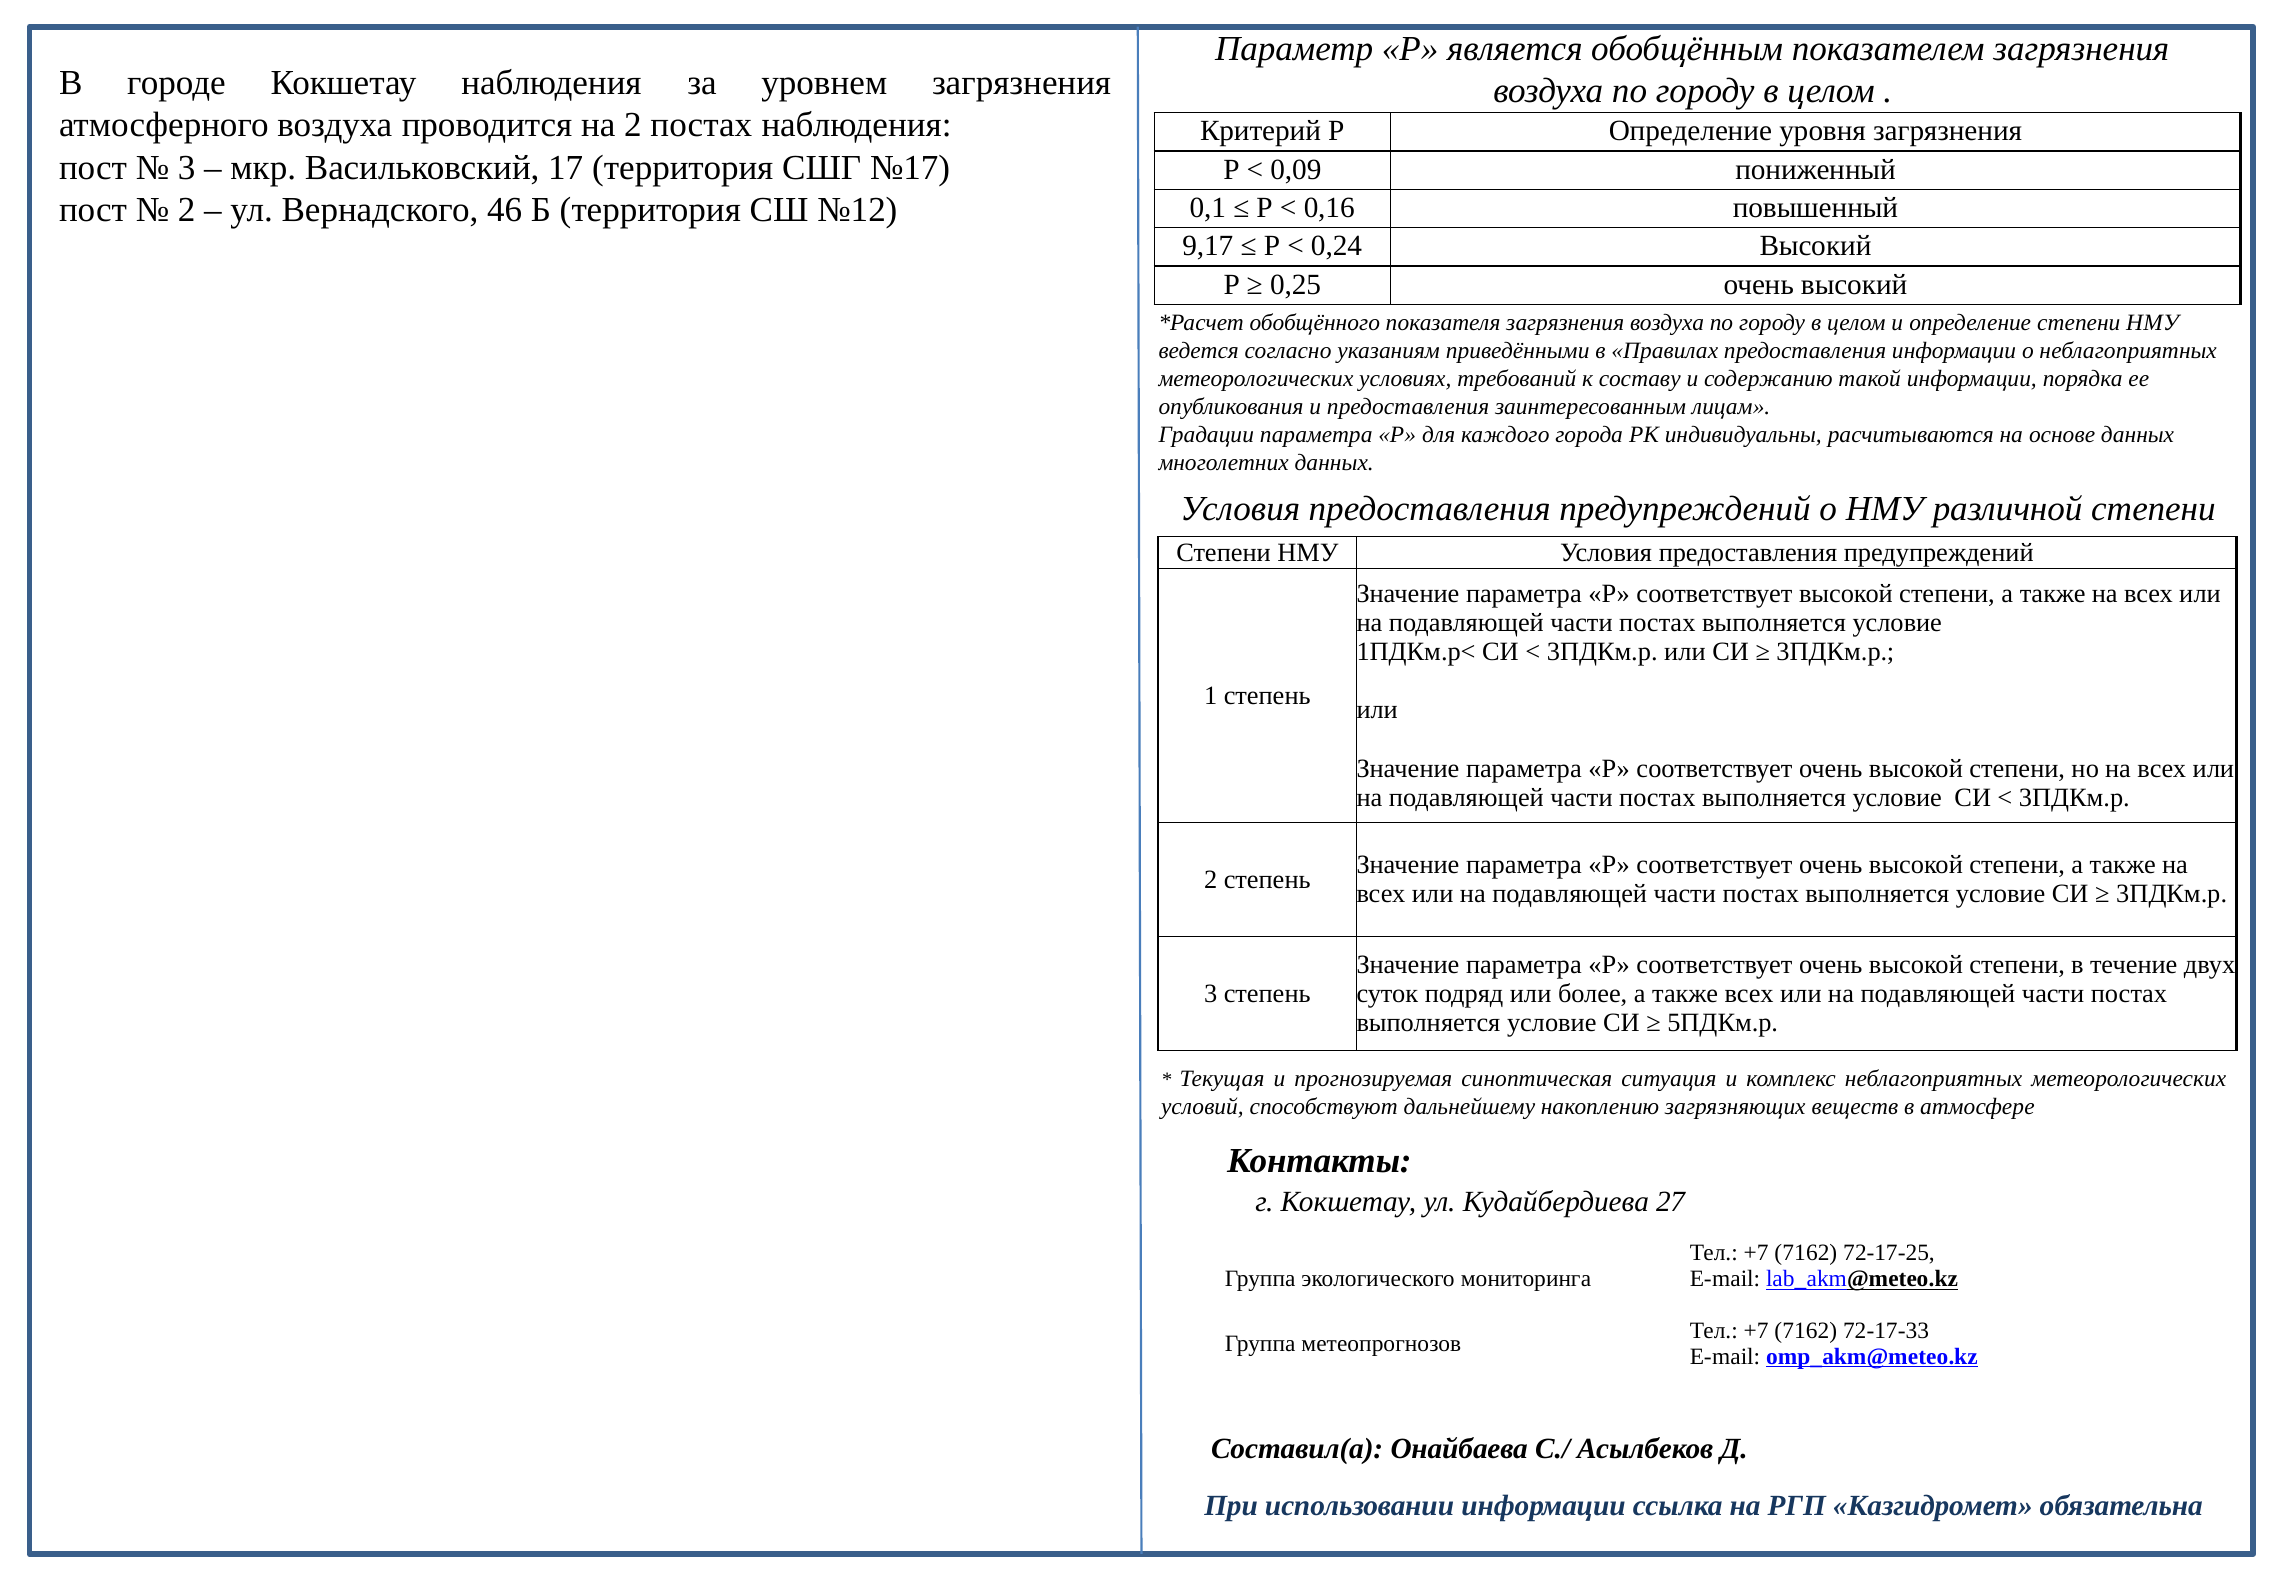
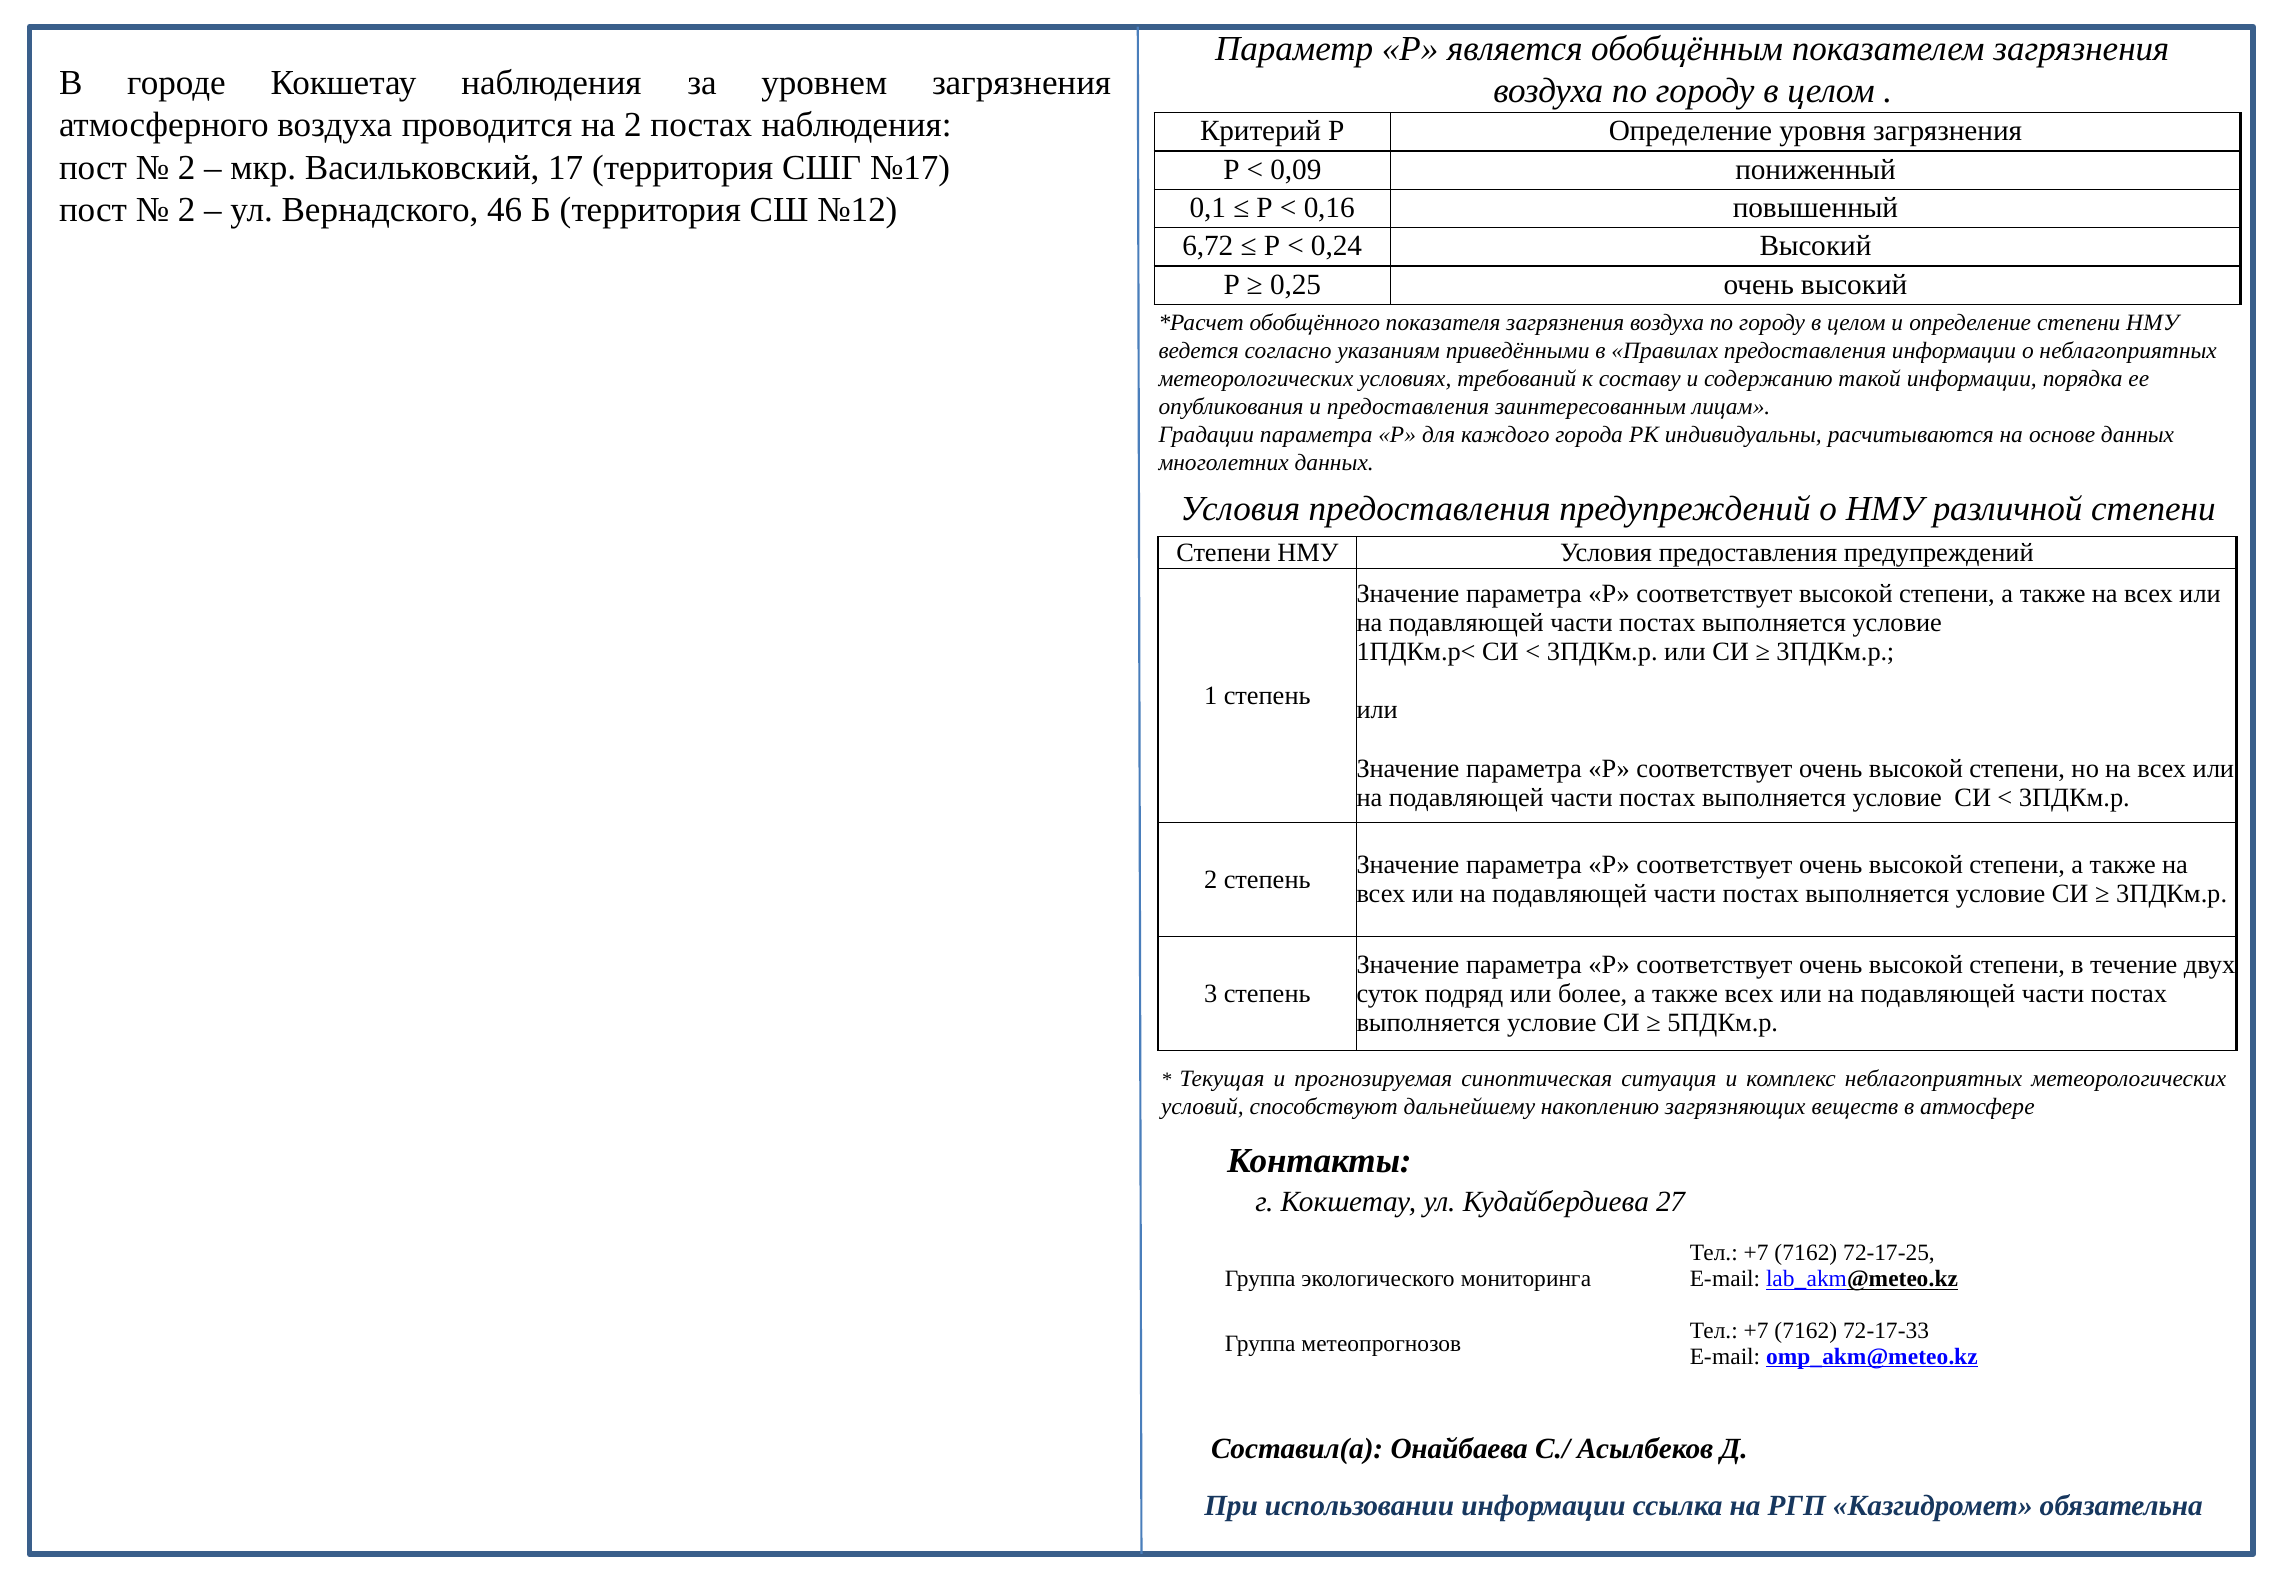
3 at (187, 167): 3 -> 2
9,17: 9,17 -> 6,72
